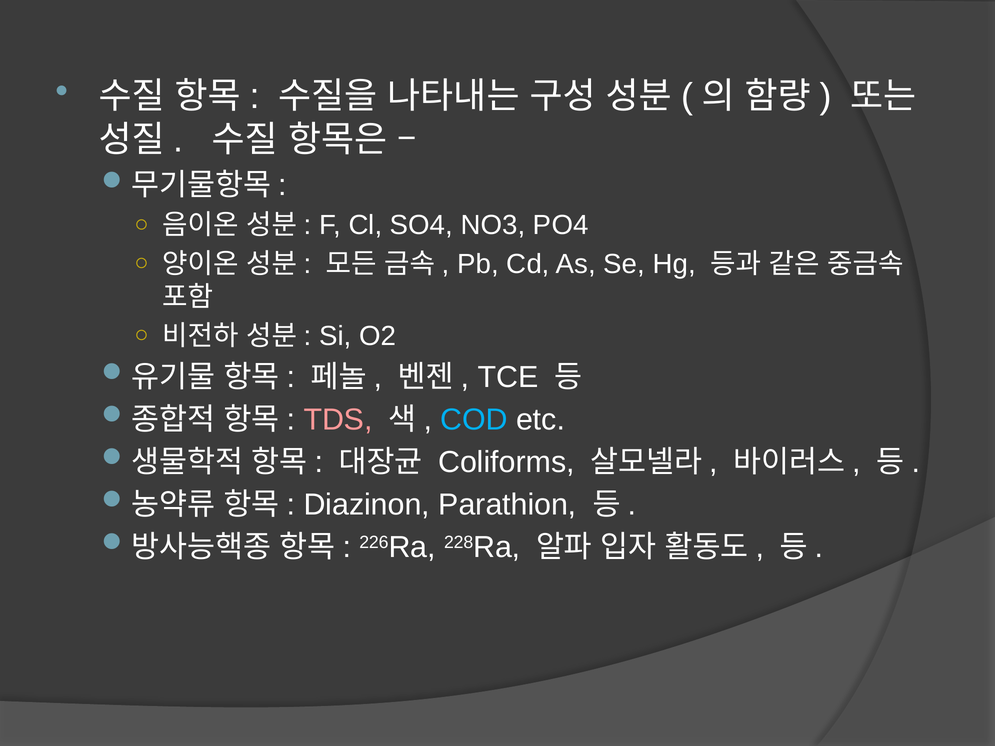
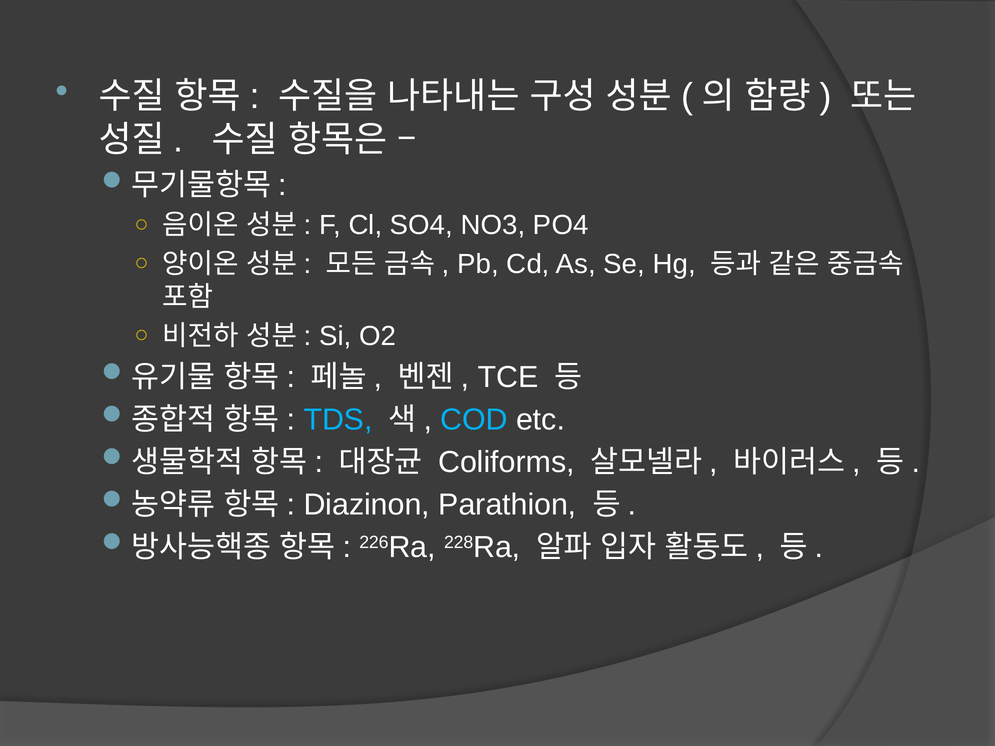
TDS colour: pink -> light blue
